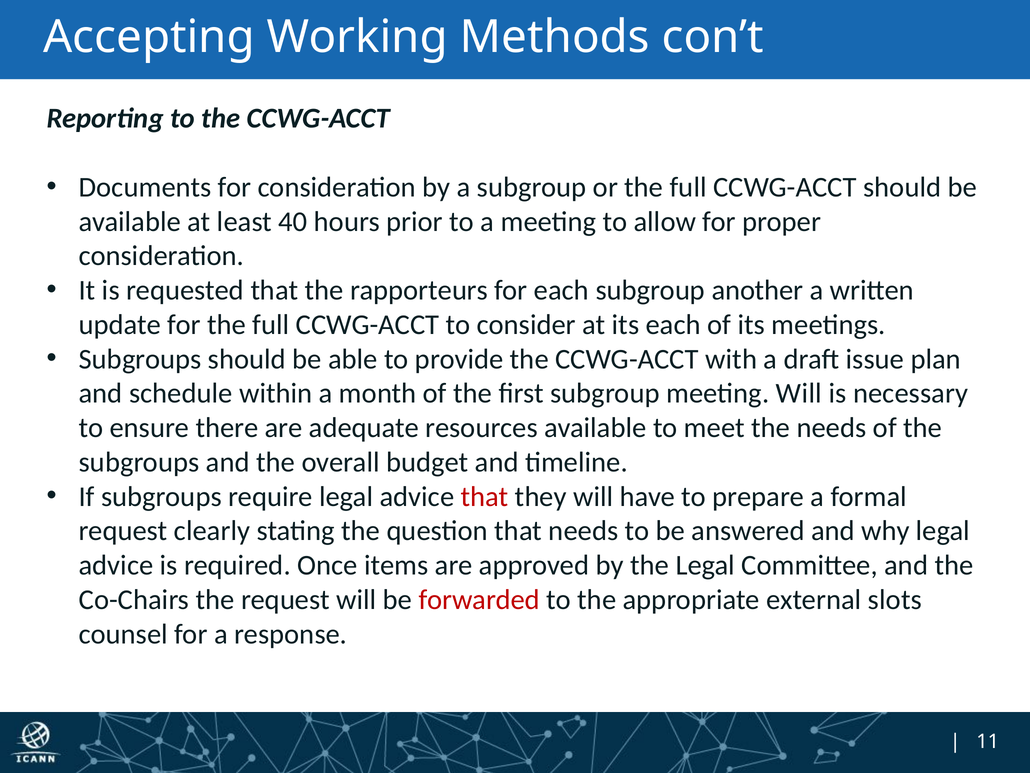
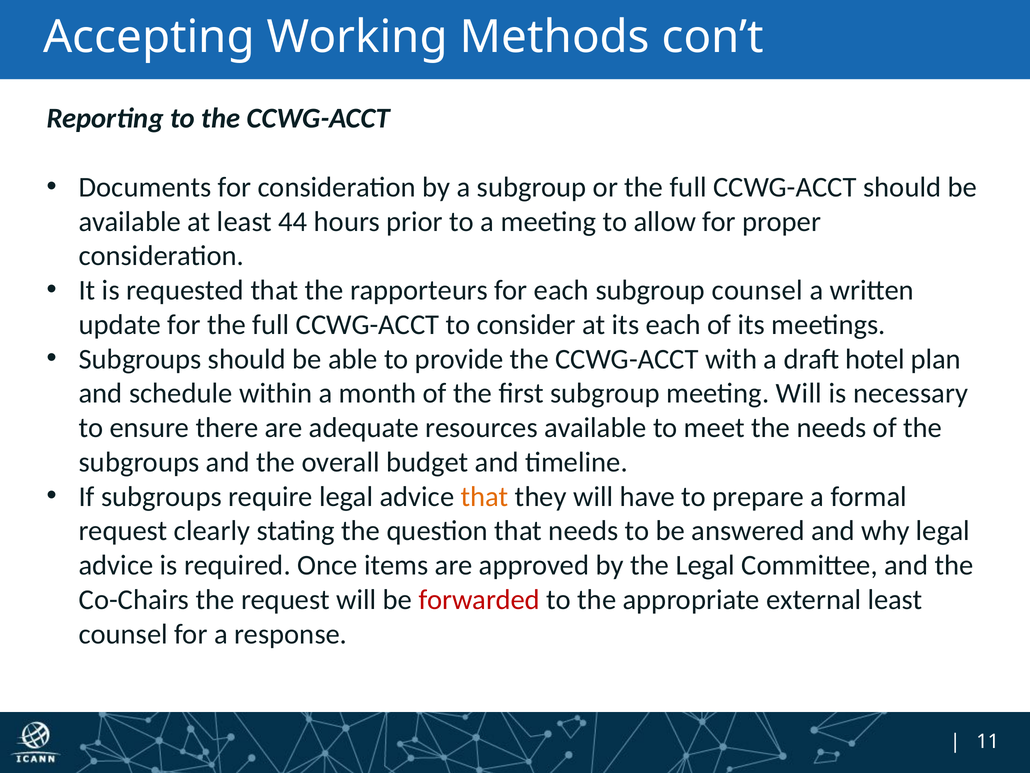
40: 40 -> 44
subgroup another: another -> counsel
issue: issue -> hotel
that at (485, 496) colour: red -> orange
external slots: slots -> least
